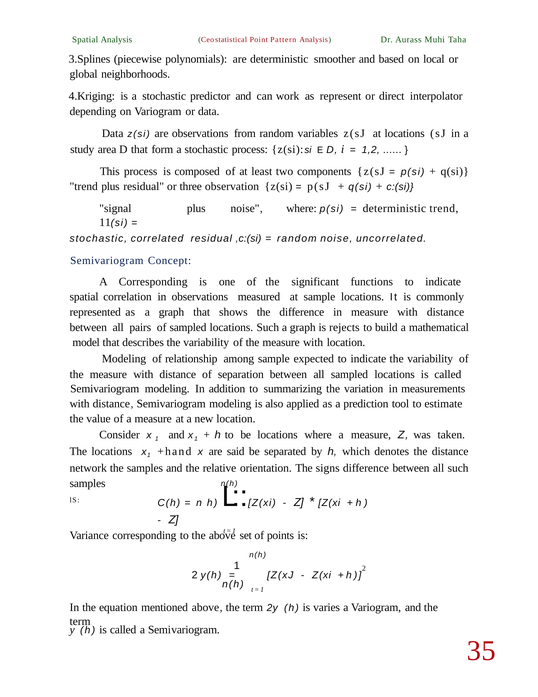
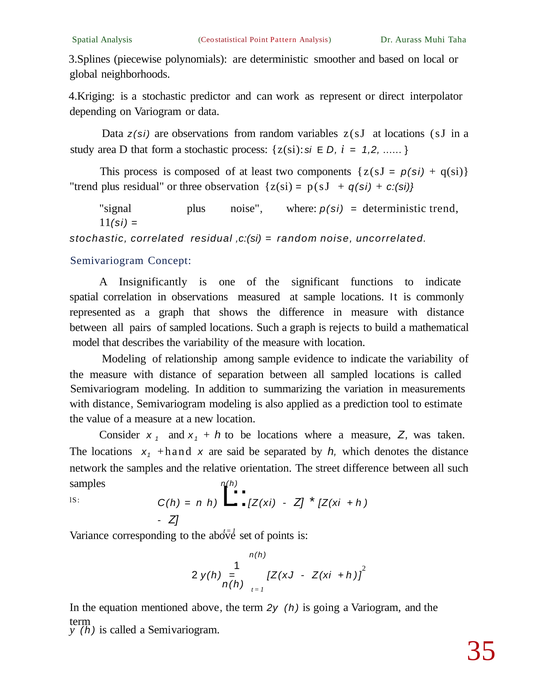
A Corresponding: Corresponding -> Insignificantly
expected: expected -> evidence
signs: signs -> street
varies: varies -> going
